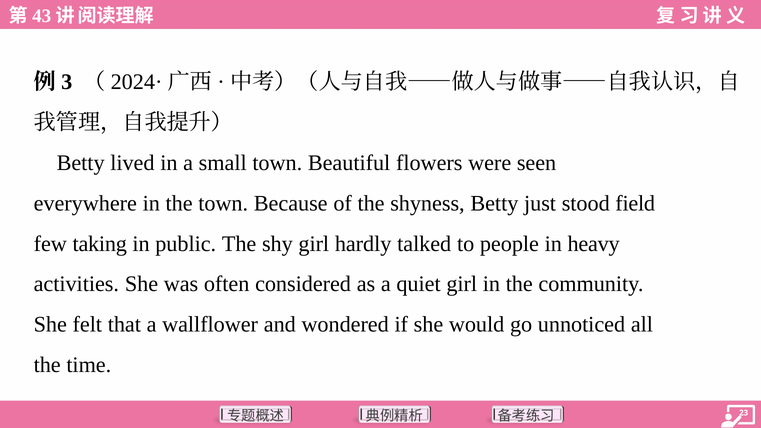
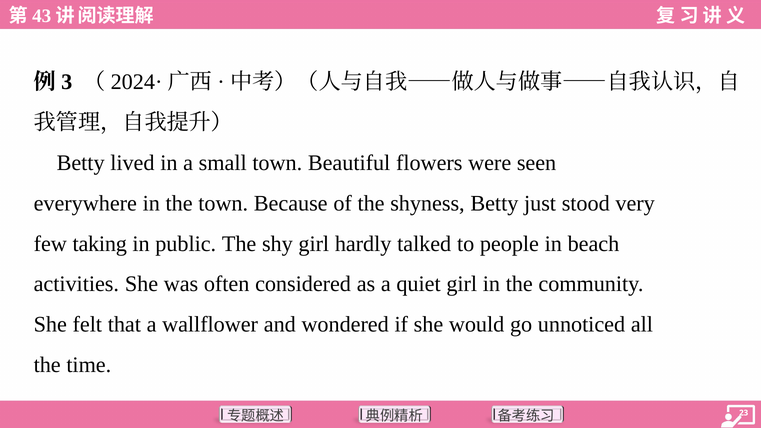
field: field -> very
heavy: heavy -> beach
